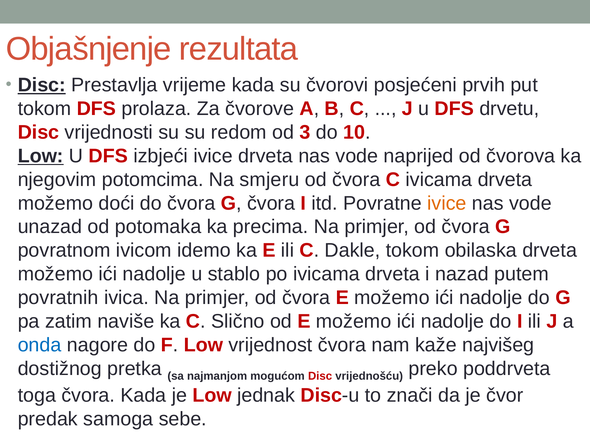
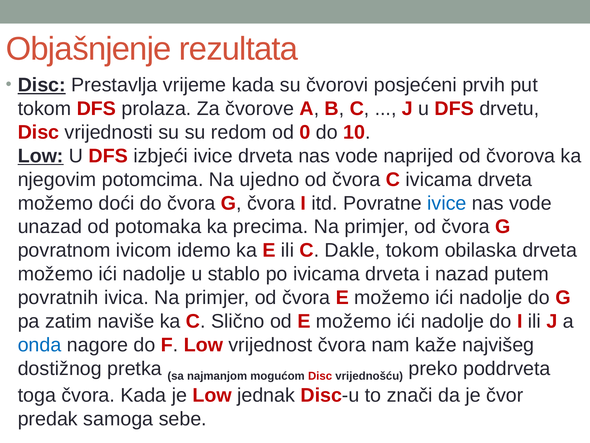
3: 3 -> 0
smjeru: smjeru -> ujedno
ivice at (447, 203) colour: orange -> blue
